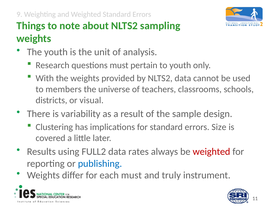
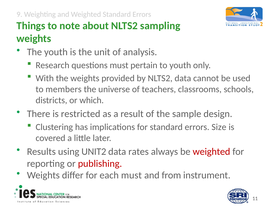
visual: visual -> which
variability: variability -> restricted
FULL2: FULL2 -> UNIT2
publishing colour: blue -> red
truly: truly -> from
